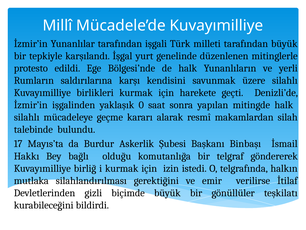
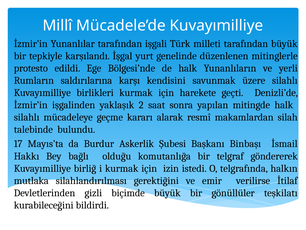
0: 0 -> 2
